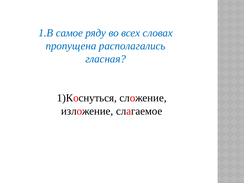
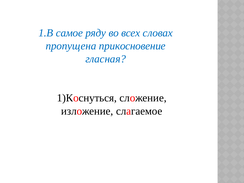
располагались: располагались -> прикосновение
